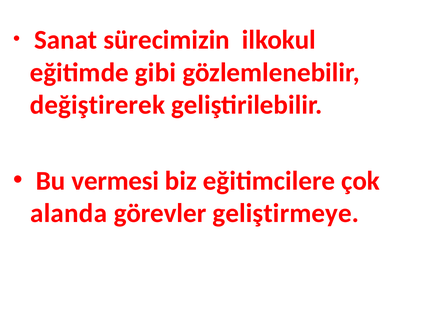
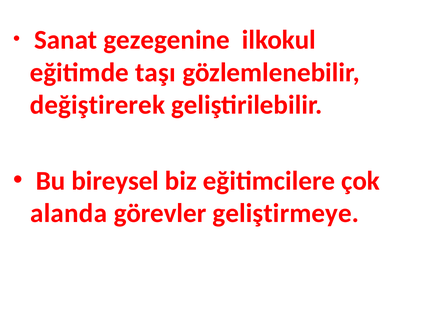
sürecimizin: sürecimizin -> gezegenine
gibi: gibi -> taşı
vermesi: vermesi -> bireysel
